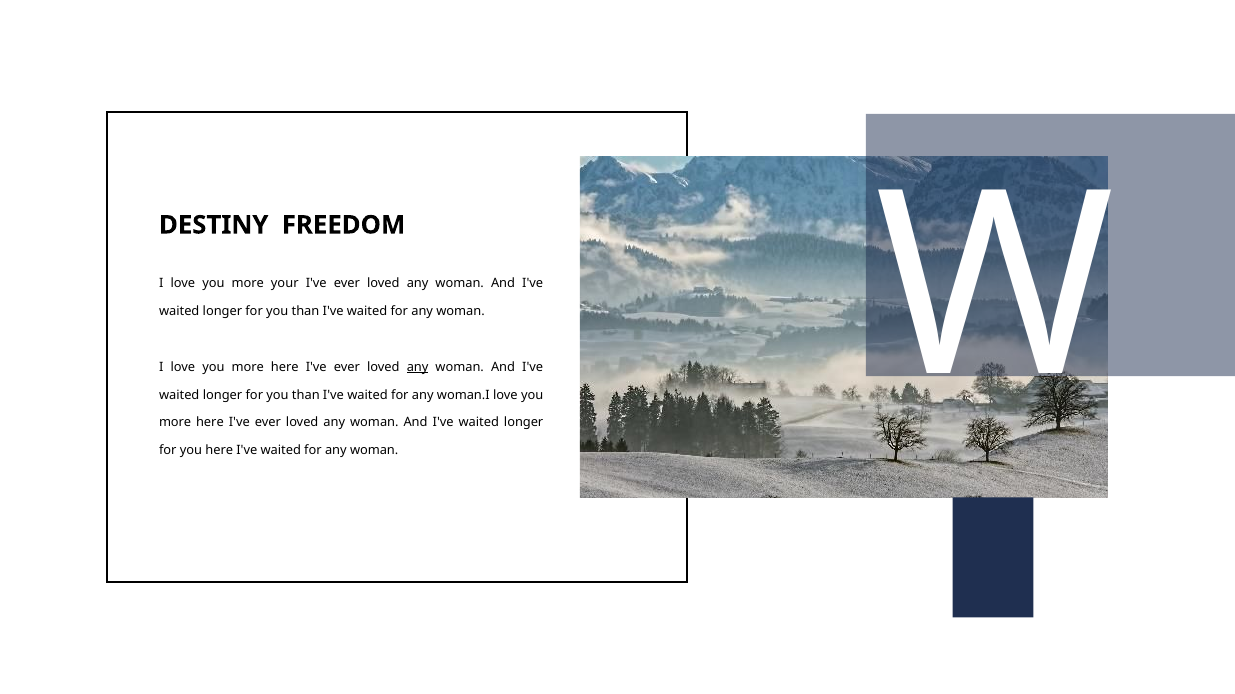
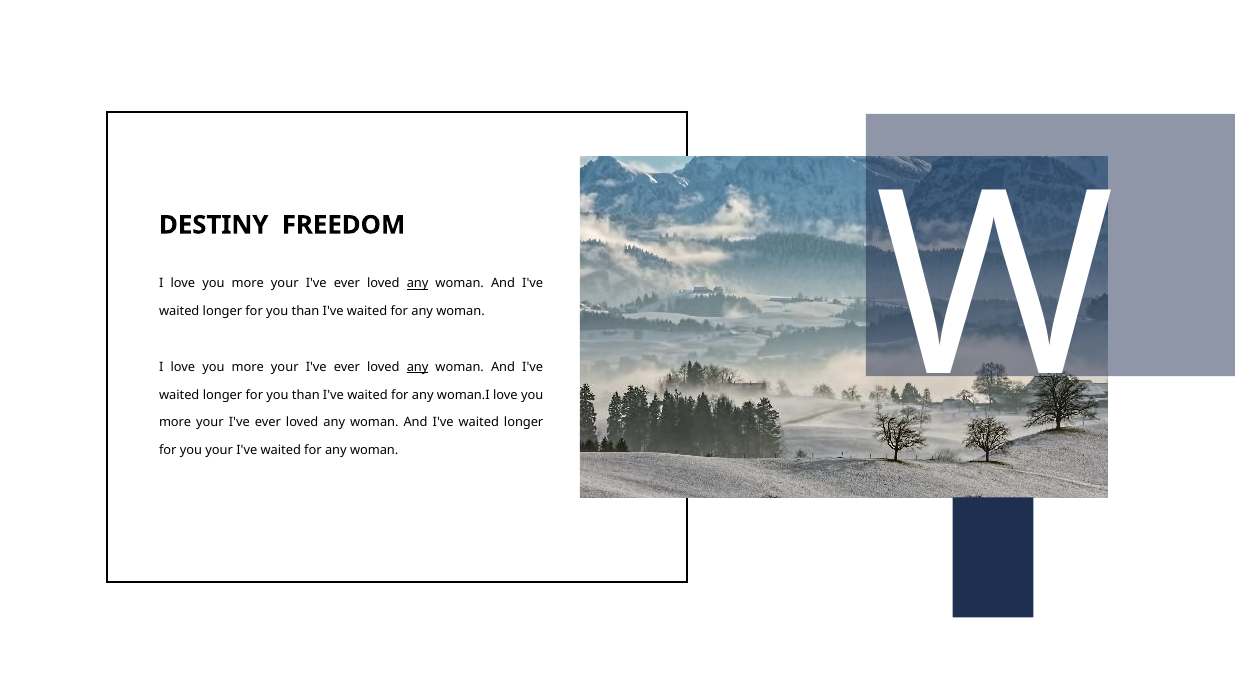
any at (418, 284) underline: none -> present
here at (285, 367): here -> your
here at (210, 423): here -> your
you here: here -> your
